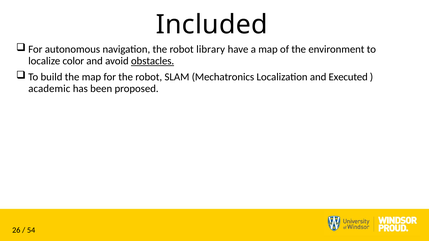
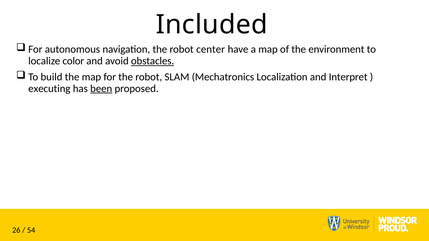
library: library -> center
Executed: Executed -> Interpret
academic: academic -> executing
been underline: none -> present
